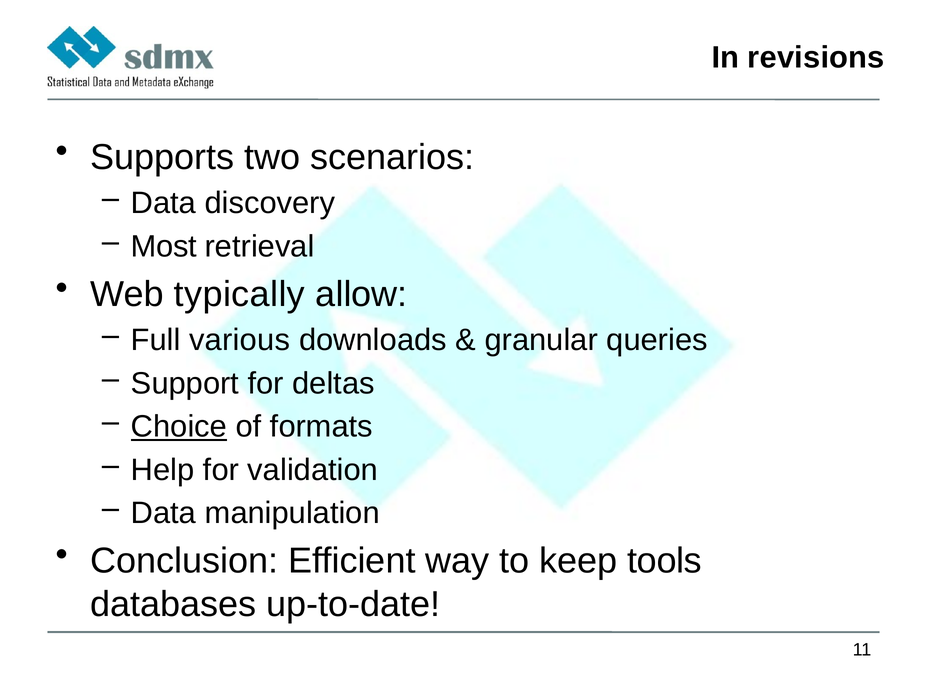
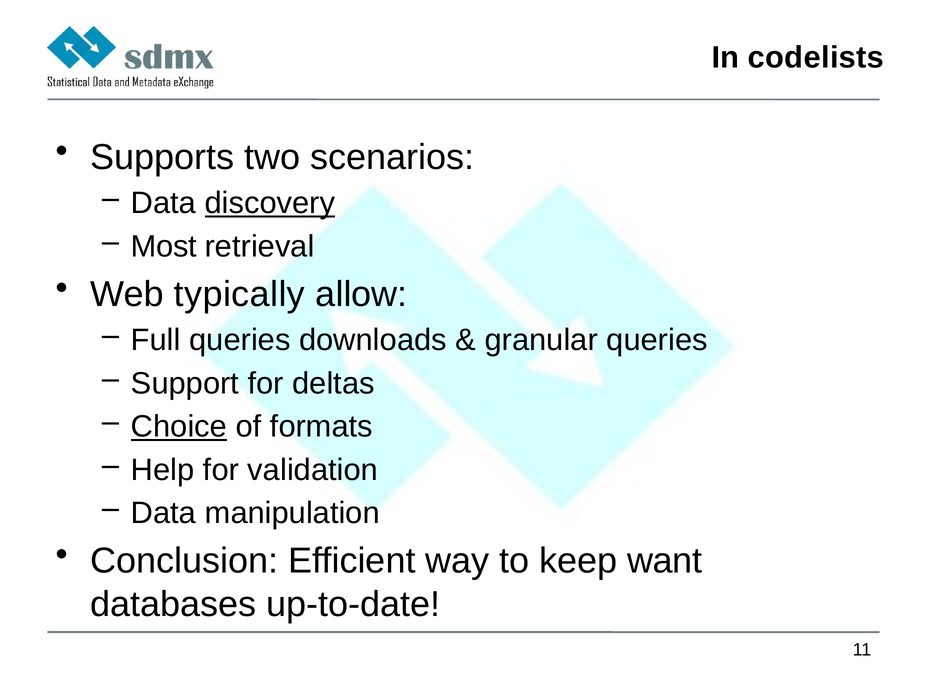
revisions: revisions -> codelists
discovery underline: none -> present
Full various: various -> queries
tools: tools -> want
